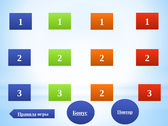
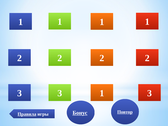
2 at (102, 93): 2 -> 1
